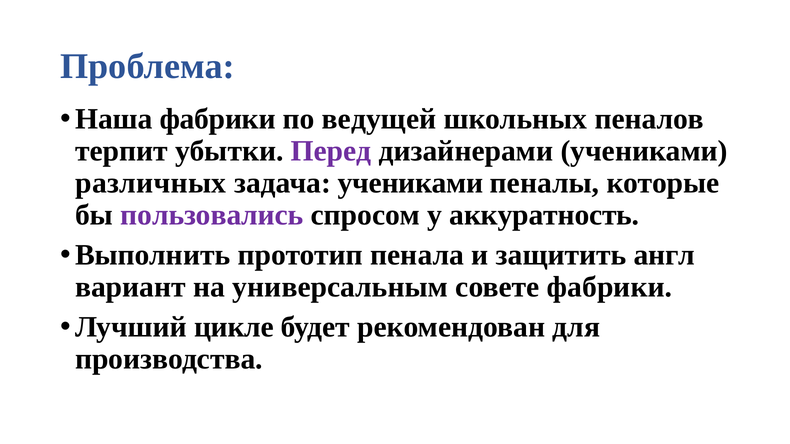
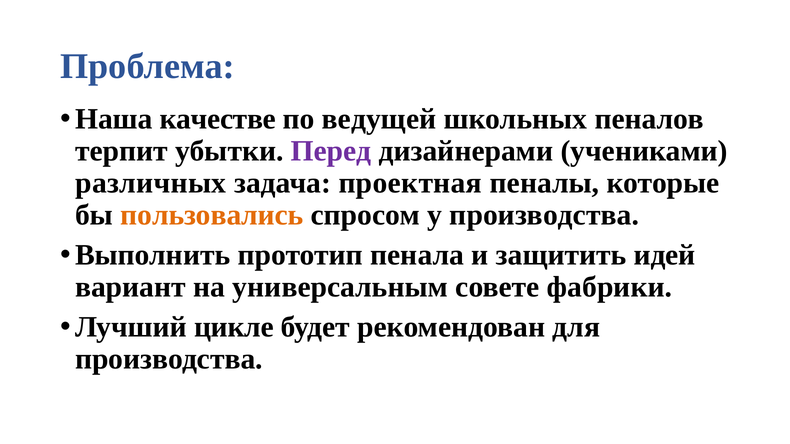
Наша фабрики: фабрики -> качестве
задача учениками: учениками -> проектная
пользовались colour: purple -> orange
у аккуратность: аккуратность -> производства
англ: англ -> идей
